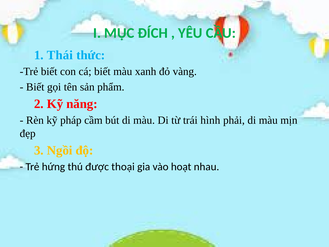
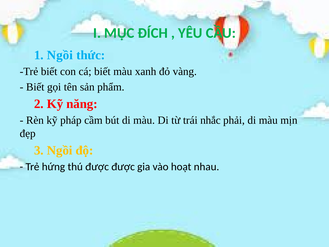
1 Thái: Thái -> Ngồi
hình: hình -> nhắc
được thoại: thoại -> được
